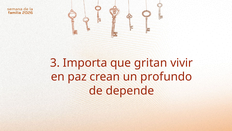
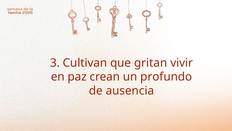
Importa: Importa -> Cultivan
depende: depende -> ausencia
